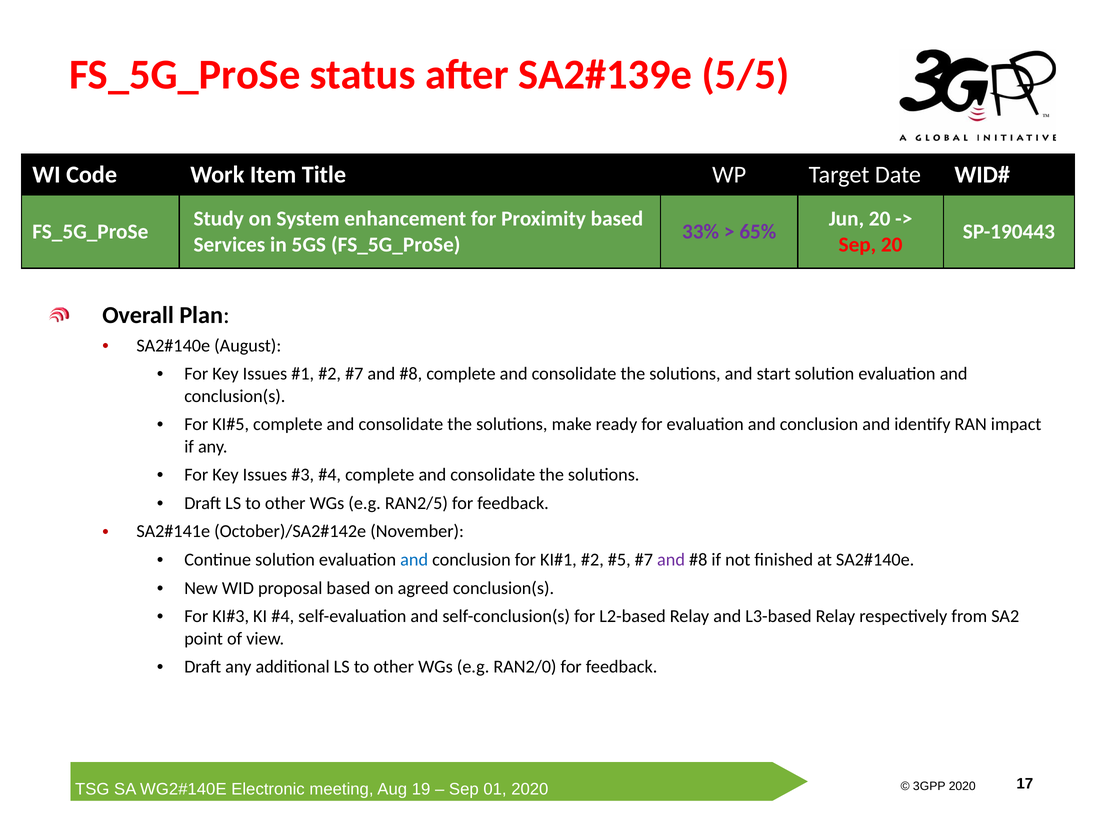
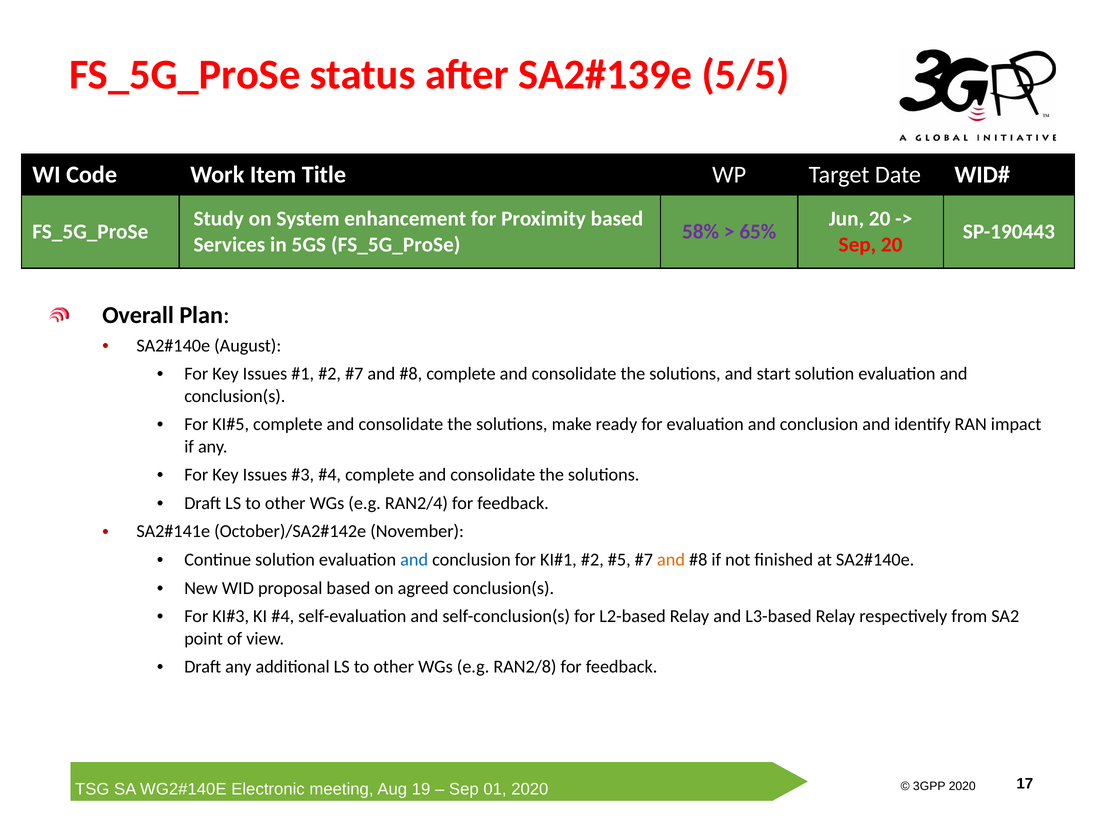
33%: 33% -> 58%
RAN2/5: RAN2/5 -> RAN2/4
and at (671, 560) colour: purple -> orange
RAN2/0: RAN2/0 -> RAN2/8
